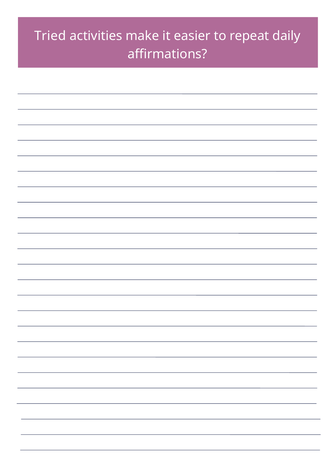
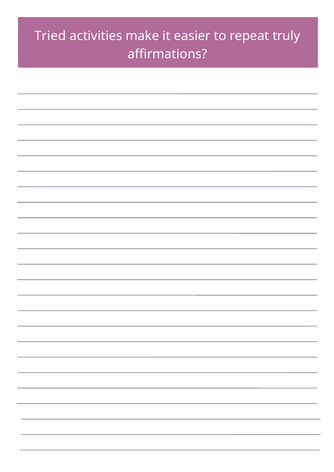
daily: daily -> truly
